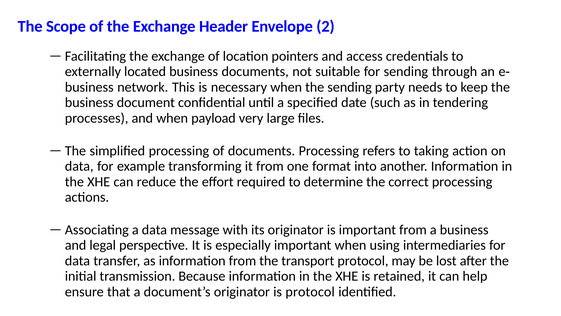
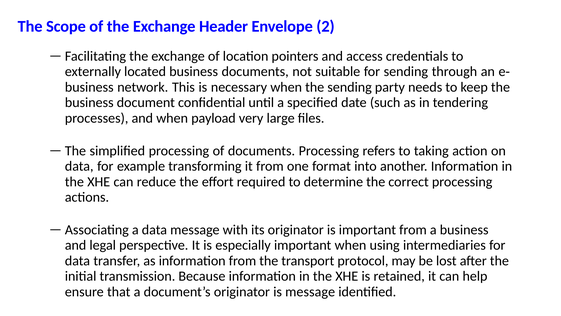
is protocol: protocol -> message
